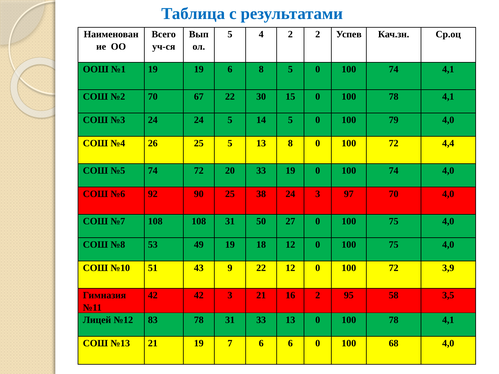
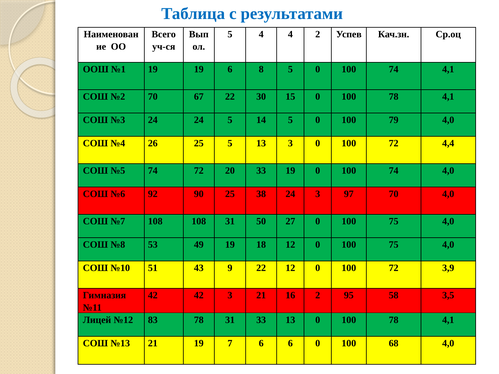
4 2: 2 -> 4
13 8: 8 -> 3
